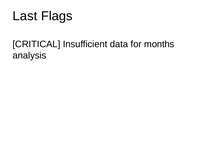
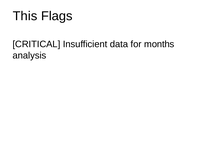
Last: Last -> This
